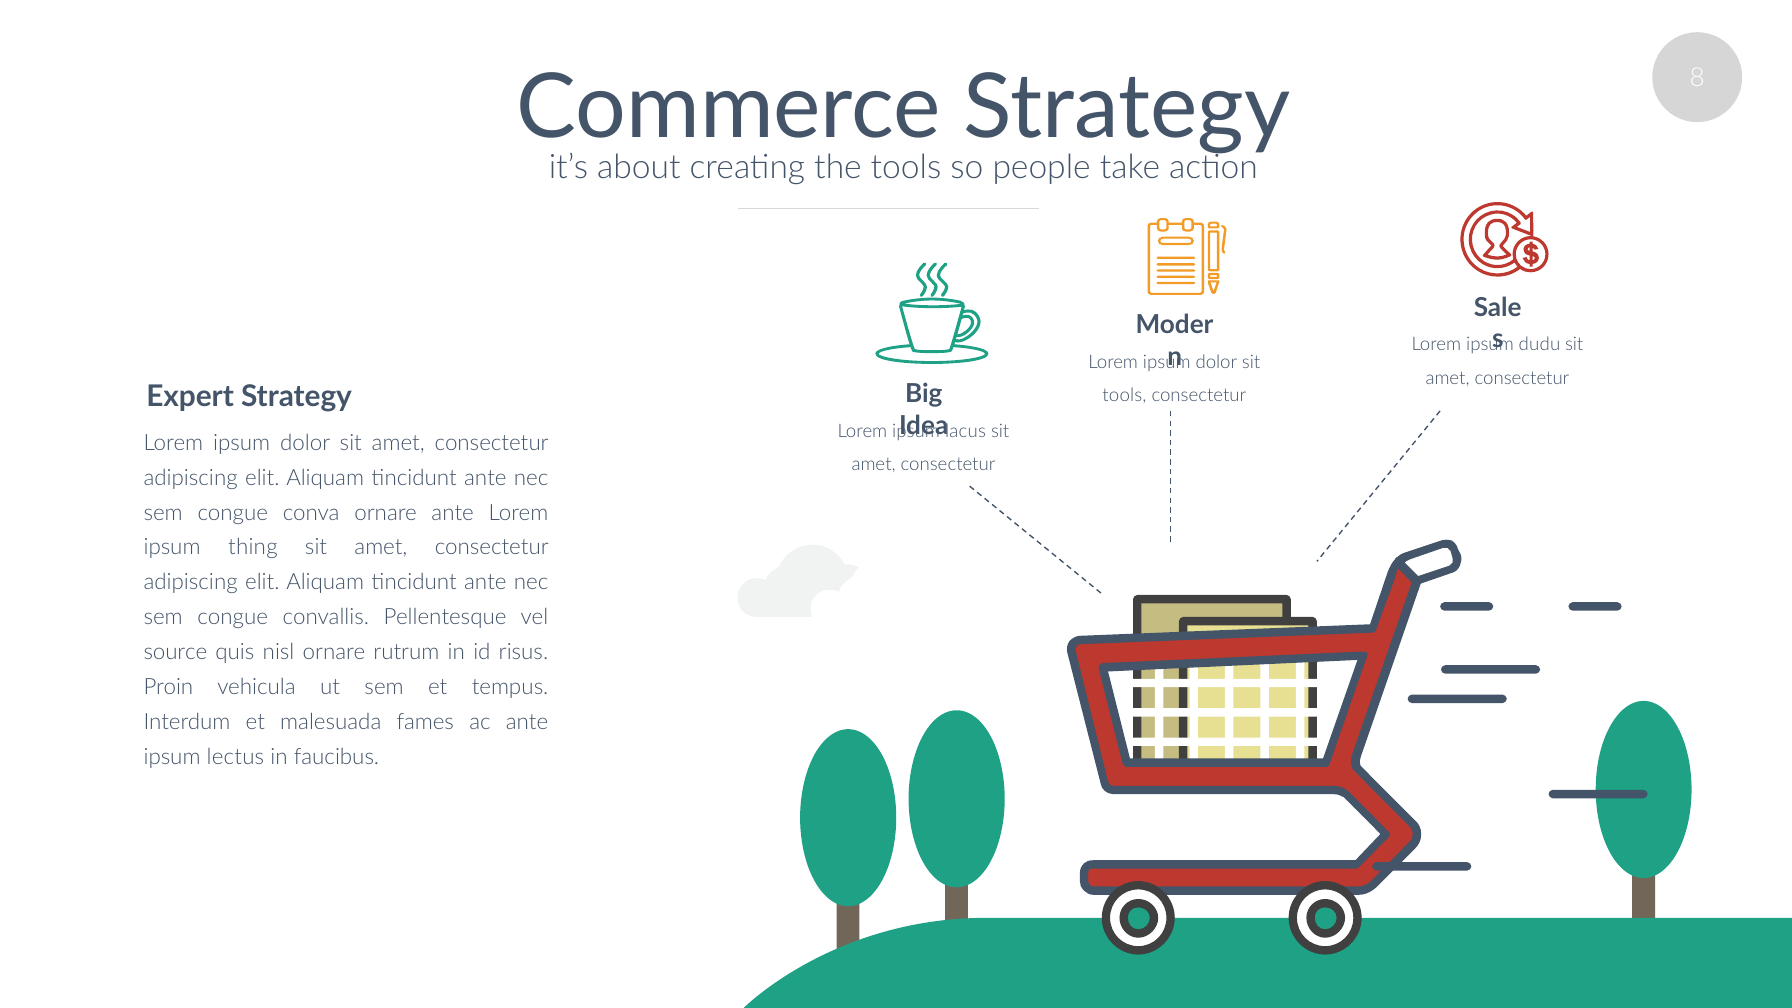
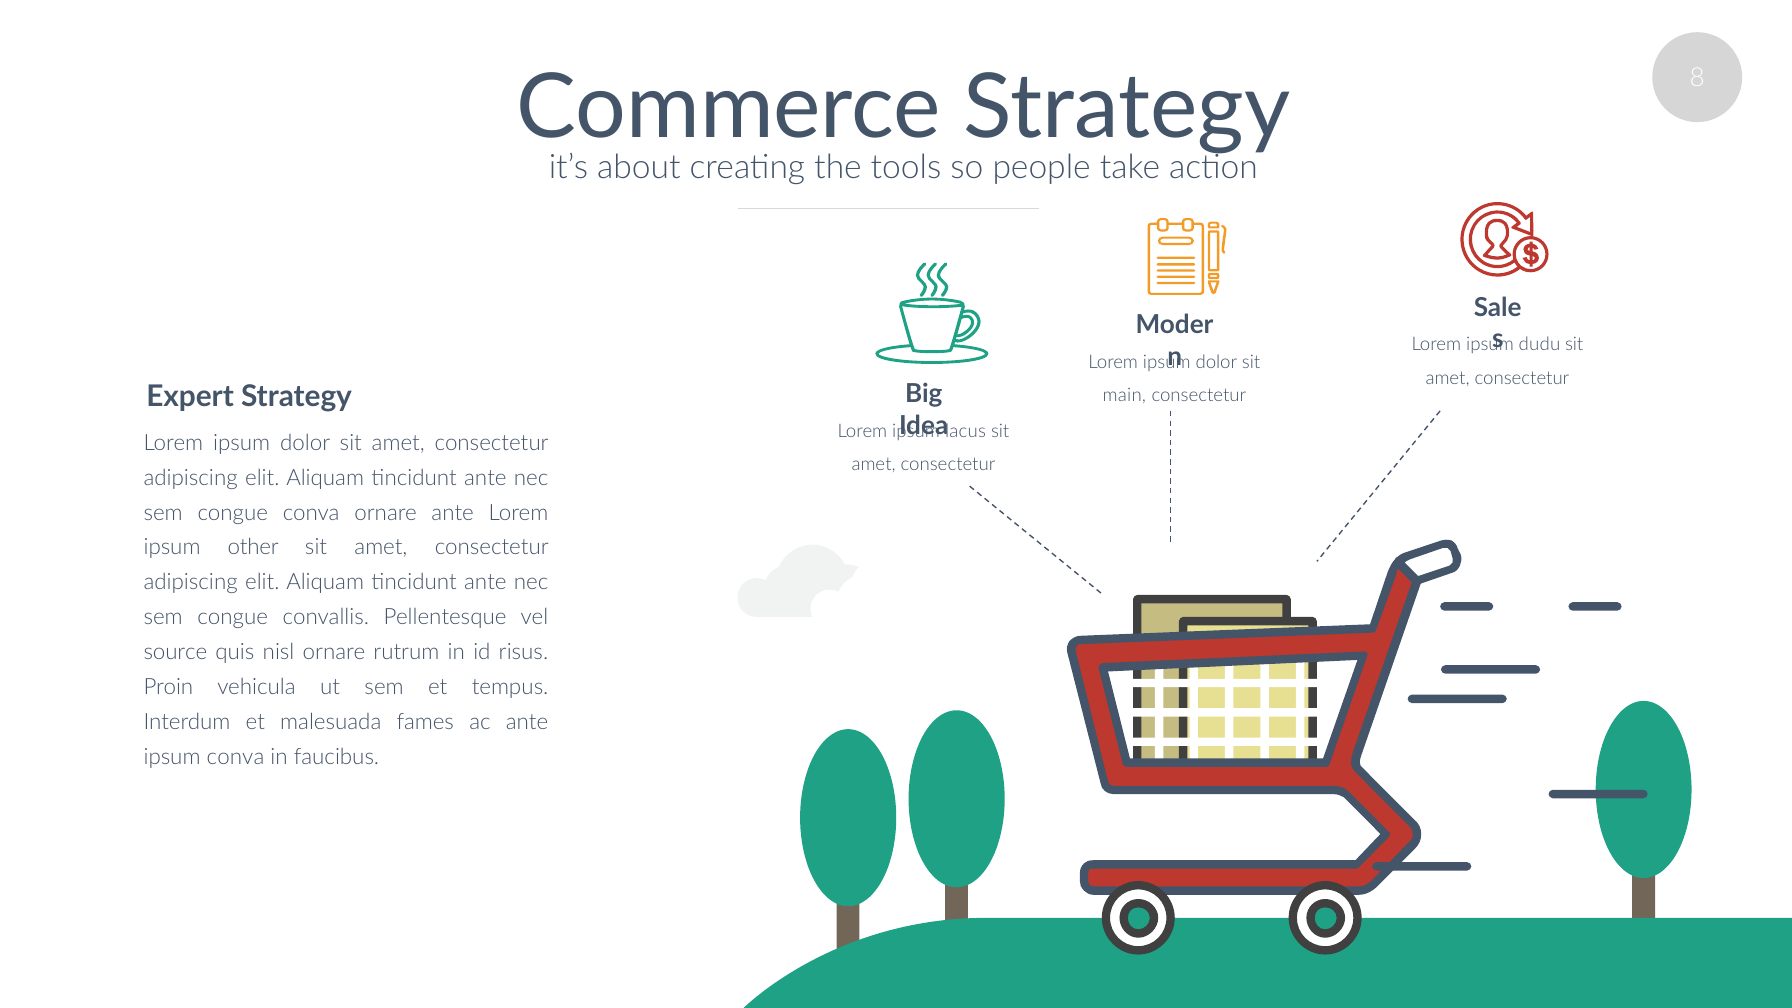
tools at (1124, 396): tools -> main
thing: thing -> other
ipsum lectus: lectus -> conva
